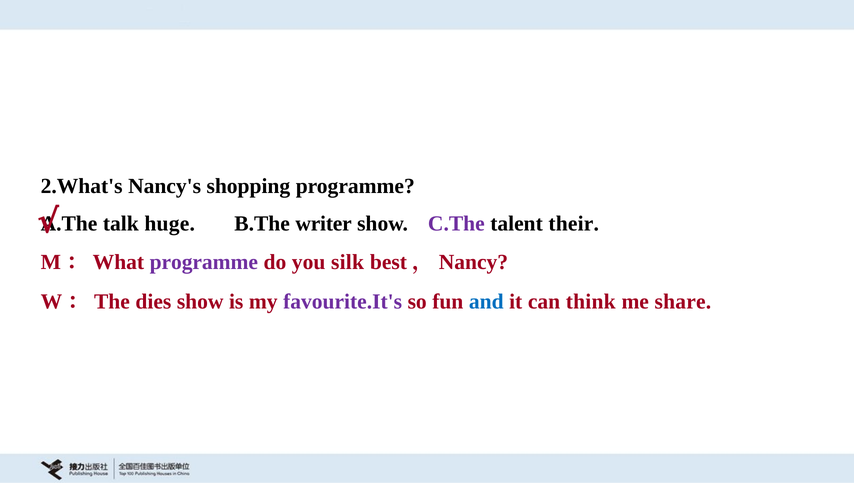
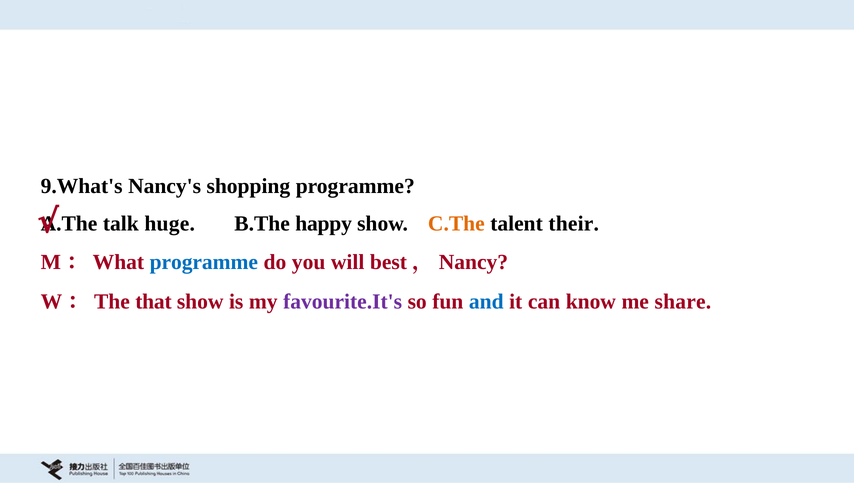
2.What's: 2.What's -> 9.What's
writer: writer -> happy
C.The colour: purple -> orange
programme at (204, 262) colour: purple -> blue
silk: silk -> will
dies: dies -> that
think: think -> know
